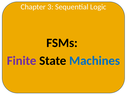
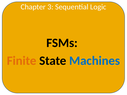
Finite colour: purple -> orange
